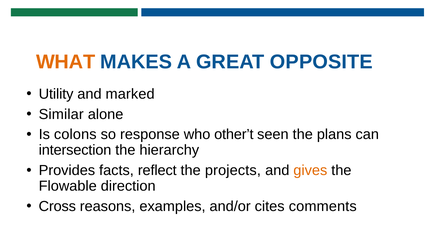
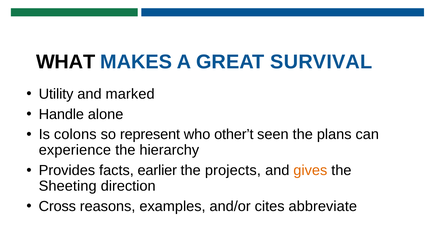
WHAT colour: orange -> black
OPPOSITE: OPPOSITE -> SURVIVAL
Similar: Similar -> Handle
response: response -> represent
intersection: intersection -> experience
reflect: reflect -> earlier
Flowable: Flowable -> Sheeting
comments: comments -> abbreviate
